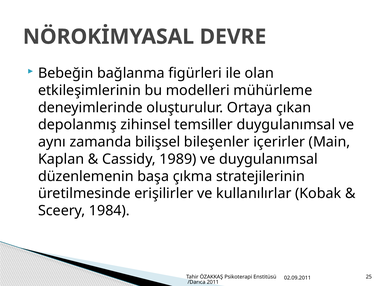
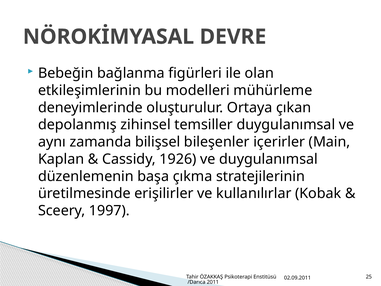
1989: 1989 -> 1926
1984: 1984 -> 1997
